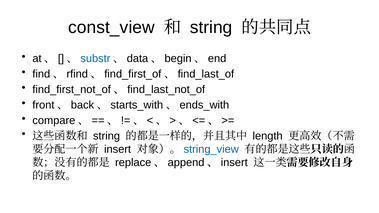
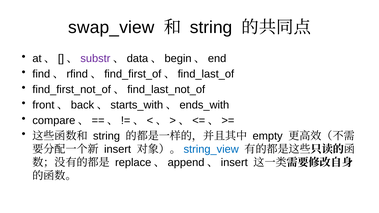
const_view: const_view -> swap_view
substr colour: blue -> purple
length: length -> empty
